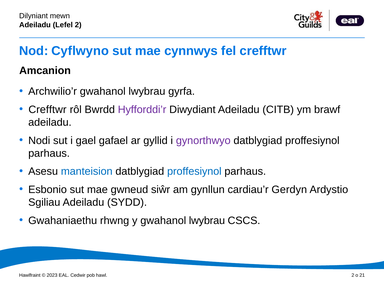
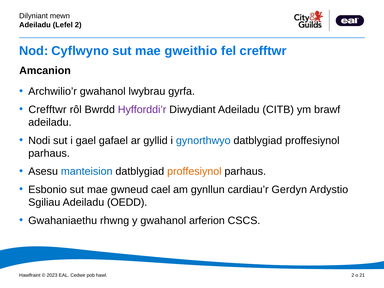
cynnwys: cynnwys -> gweithio
gynorthwyo colour: purple -> blue
proffesiynol at (194, 171) colour: blue -> orange
siŵr: siŵr -> cael
SYDD: SYDD -> OEDD
y gwahanol lwybrau: lwybrau -> arferion
